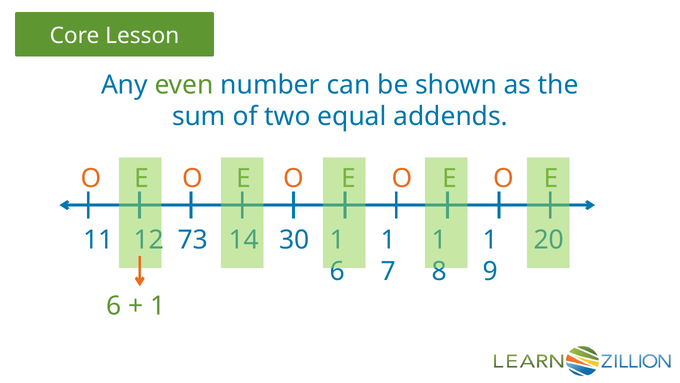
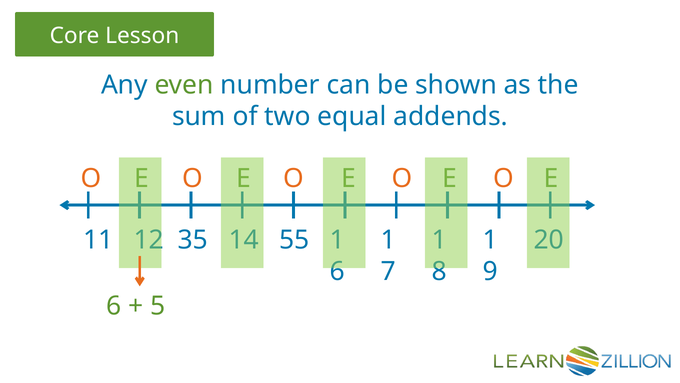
73: 73 -> 35
30: 30 -> 55
1 at (158, 306): 1 -> 5
